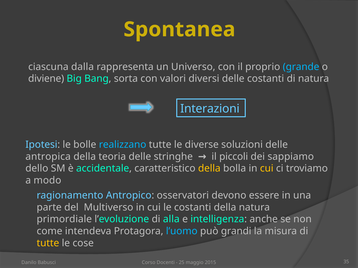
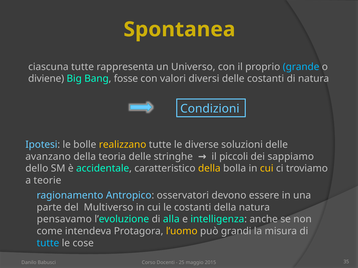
ciascuna dalla: dalla -> tutte
sorta: sorta -> fosse
Interazioni: Interazioni -> Condizioni
realizzano colour: light blue -> yellow
antropica: antropica -> avanzano
modo: modo -> teorie
primordiale: primordiale -> pensavamo
l’uomo colour: light blue -> yellow
tutte at (48, 243) colour: yellow -> light blue
